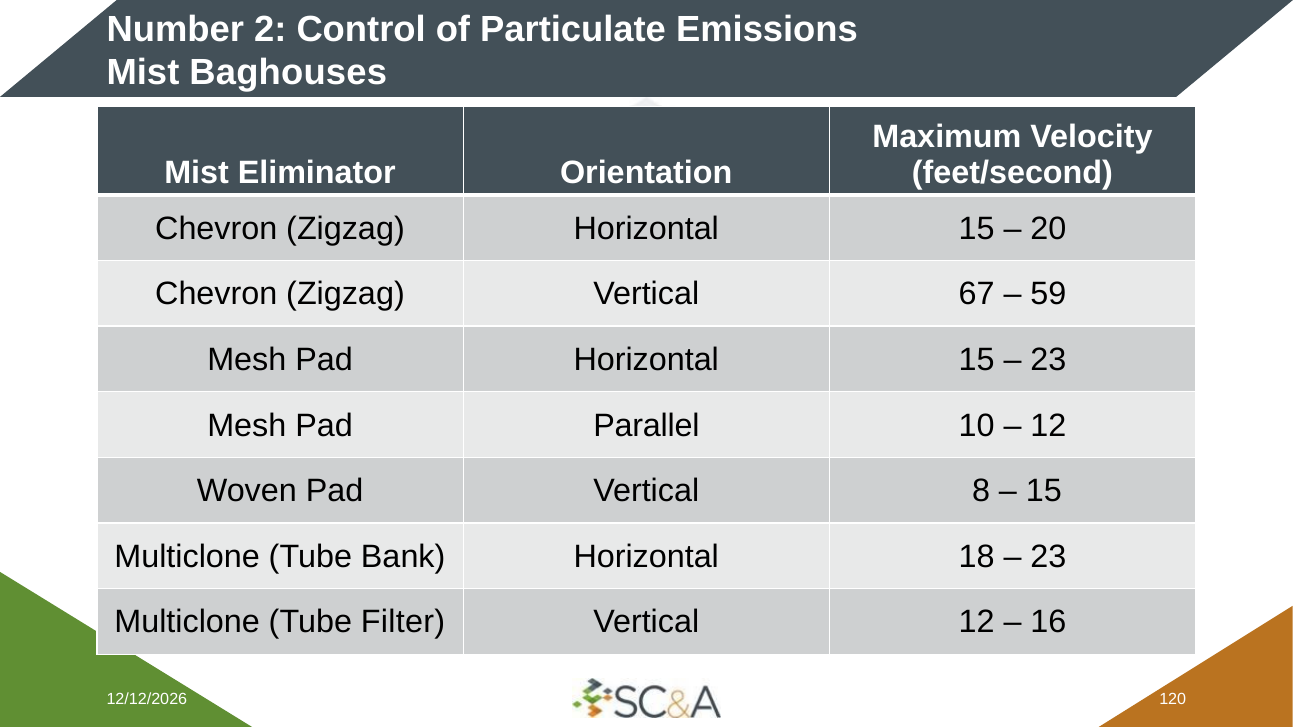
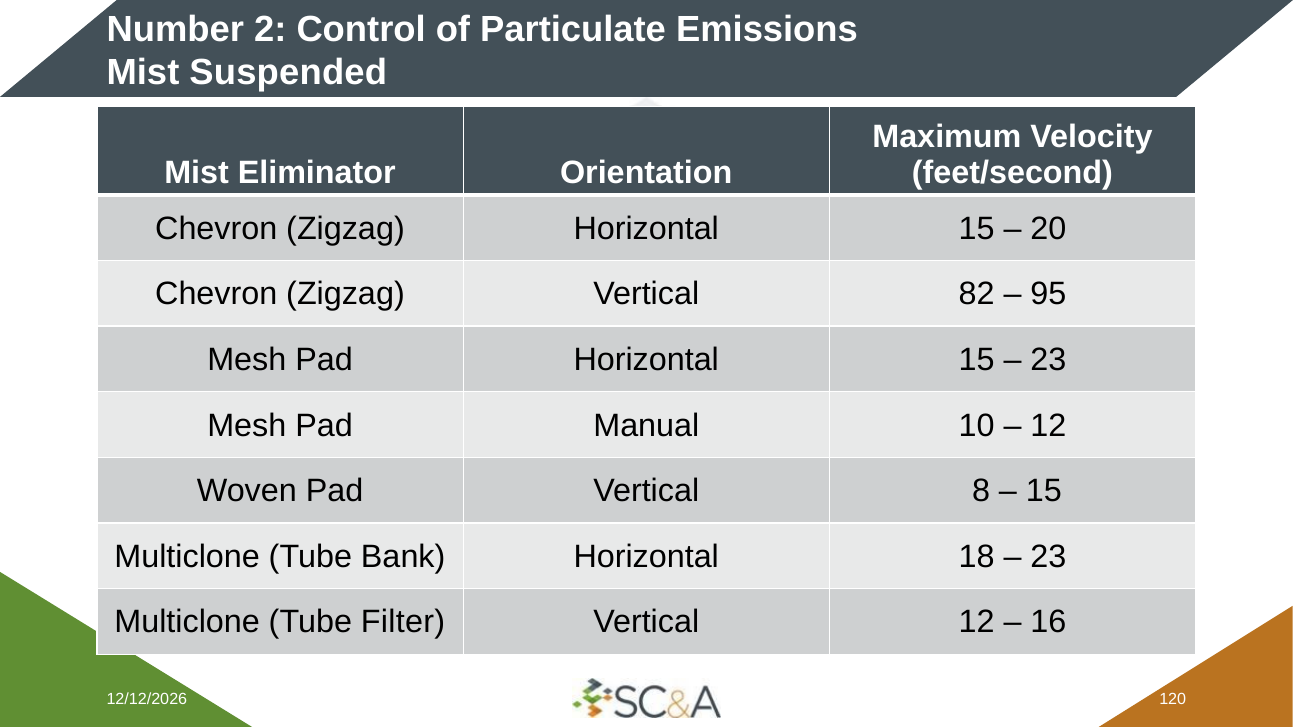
Baghouses: Baghouses -> Suspended
67: 67 -> 82
59: 59 -> 95
Parallel: Parallel -> Manual
